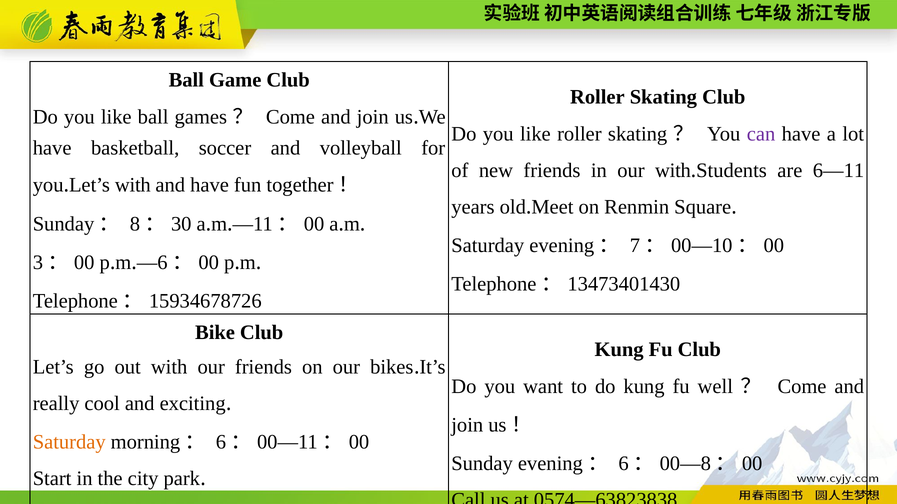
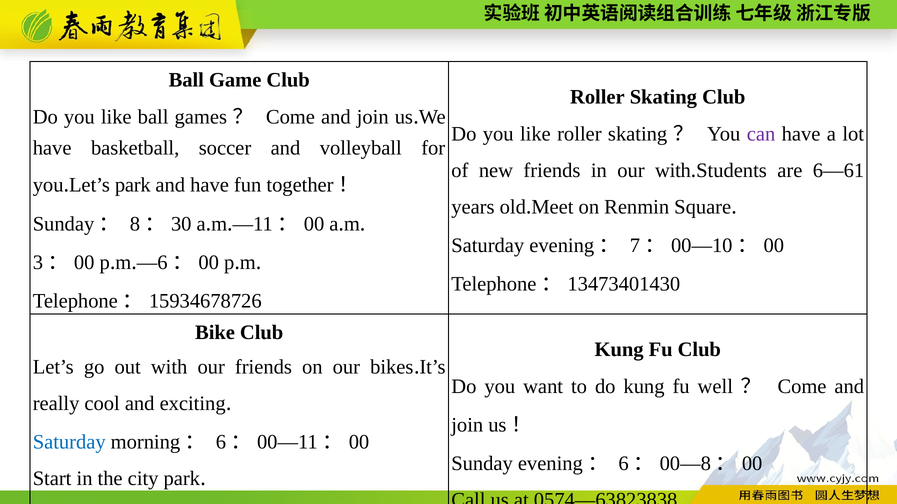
6—11: 6—11 -> 6—61
Let’s with: with -> park
Saturday at (69, 443) colour: orange -> blue
